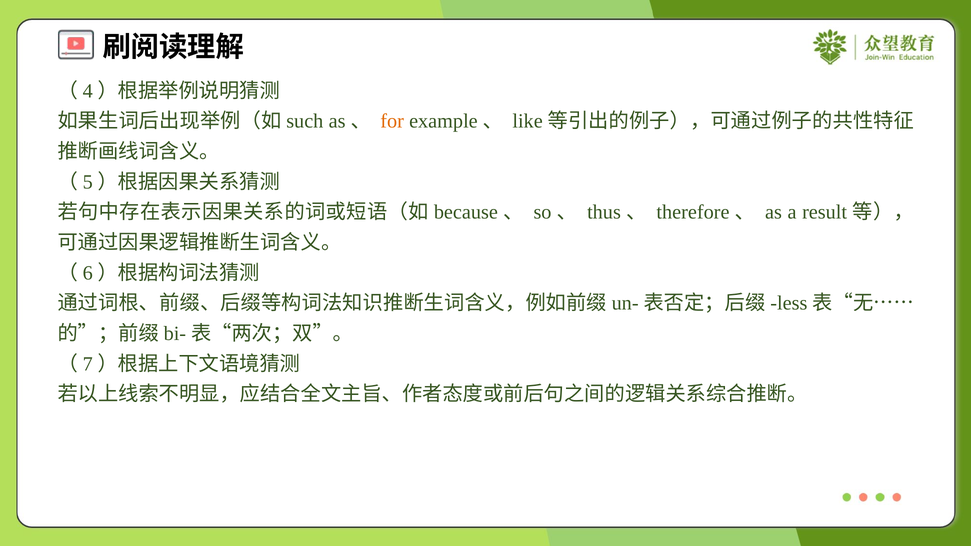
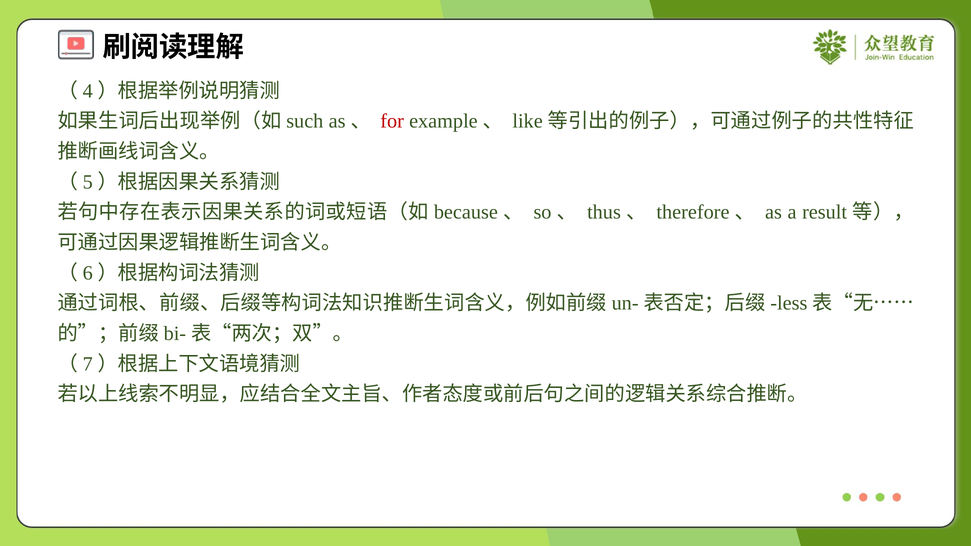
for colour: orange -> red
